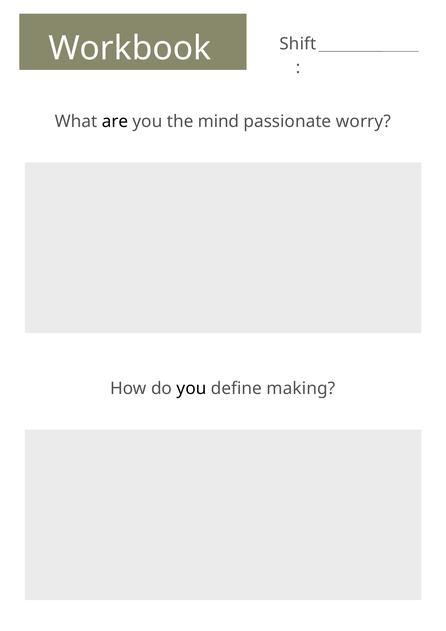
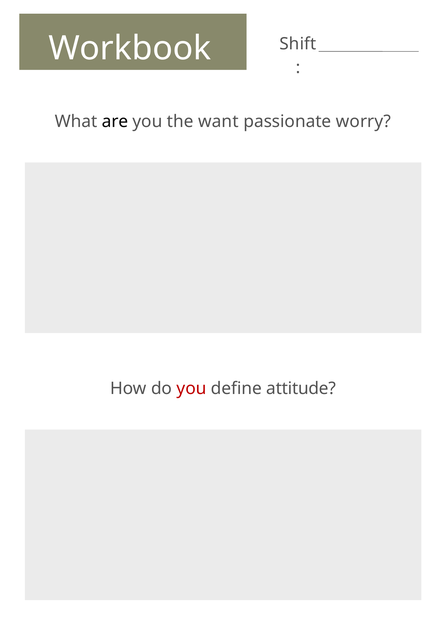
mind: mind -> want
you at (191, 388) colour: black -> red
making: making -> attitude
